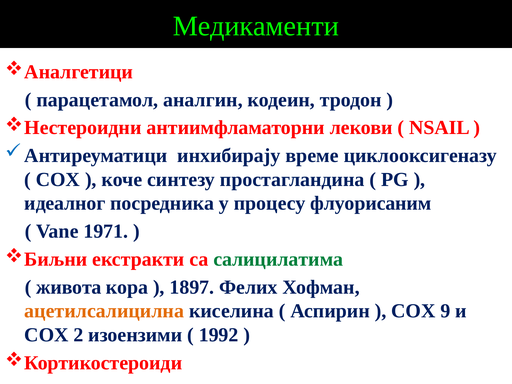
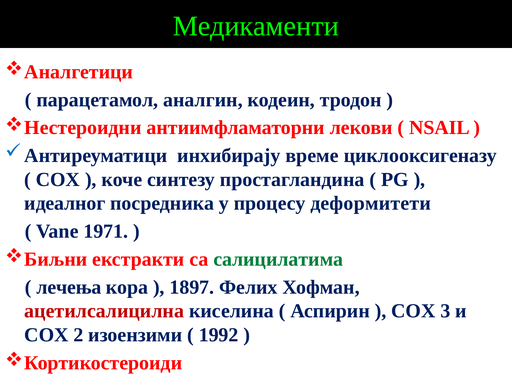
флуорисаним: флуорисаним -> деформитети
живота: живота -> лечења
ацетилсалицилна colour: orange -> red
9: 9 -> 3
